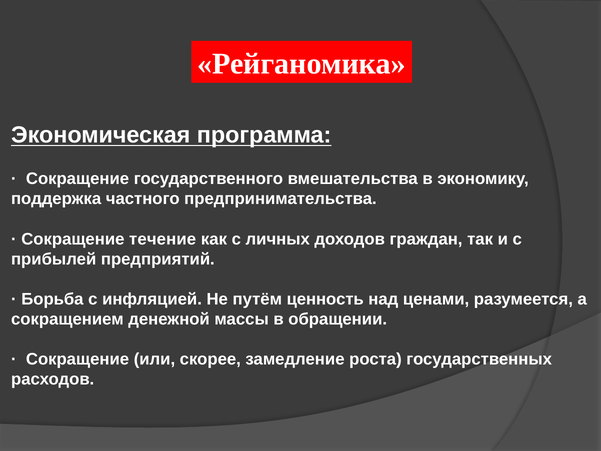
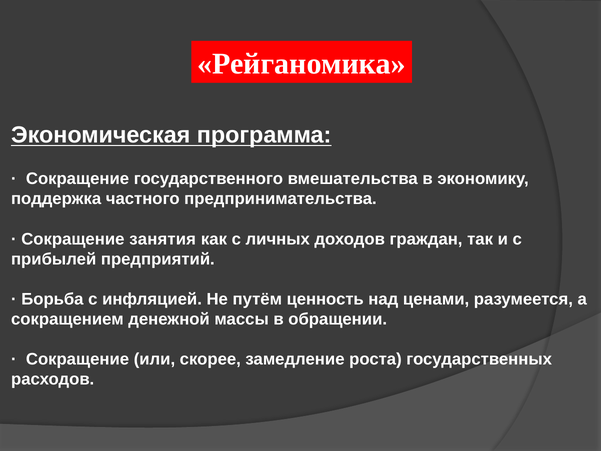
течение: течение -> занятия
